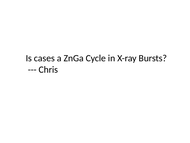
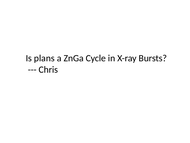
cases: cases -> plans
